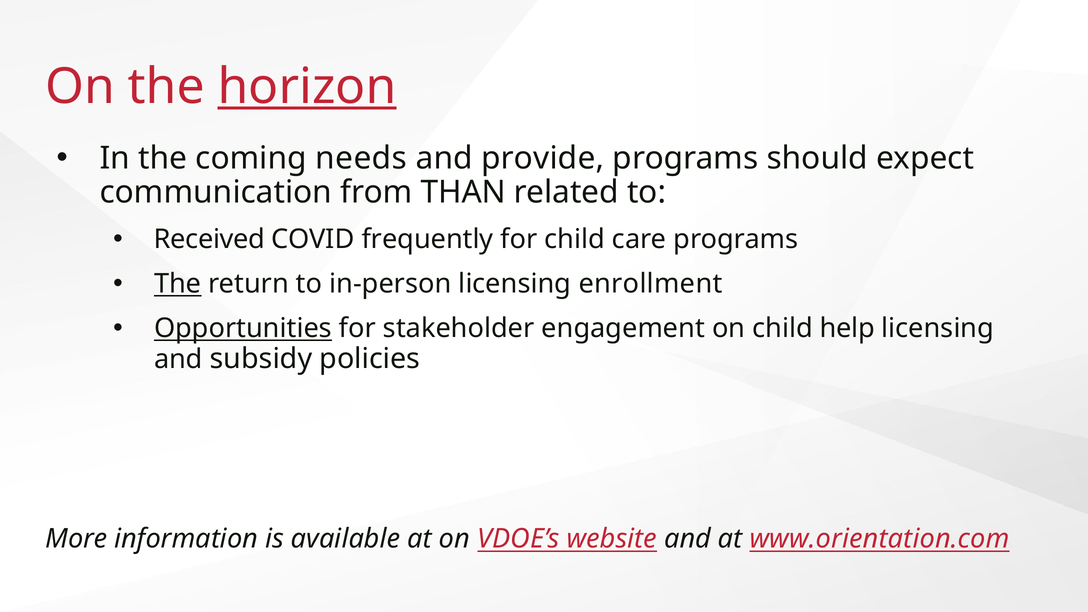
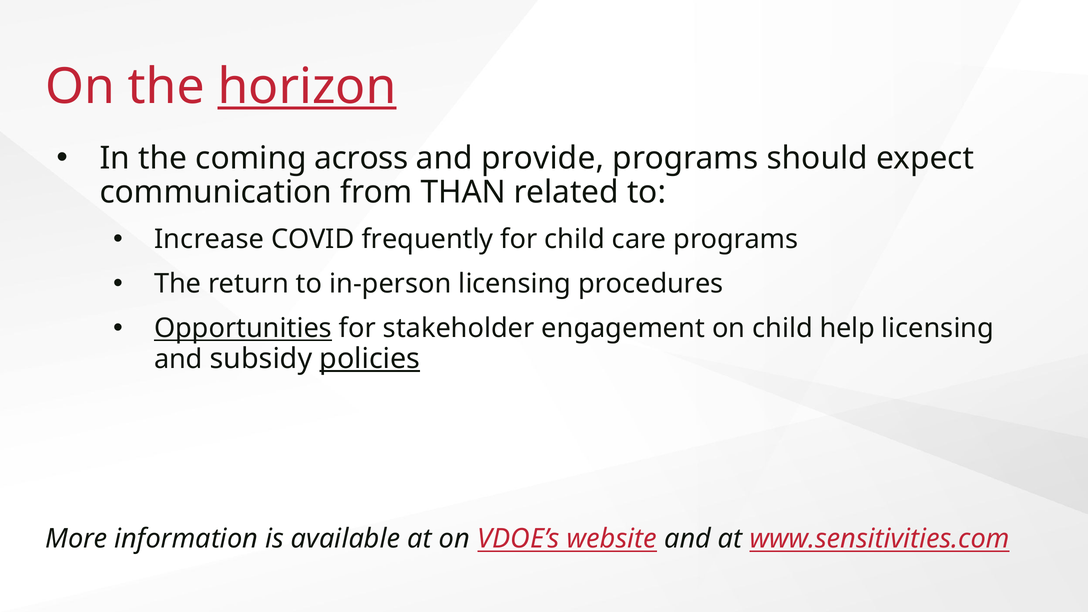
needs: needs -> across
Received: Received -> Increase
The at (178, 284) underline: present -> none
enrollment: enrollment -> procedures
policies underline: none -> present
www.orientation.com: www.orientation.com -> www.sensitivities.com
